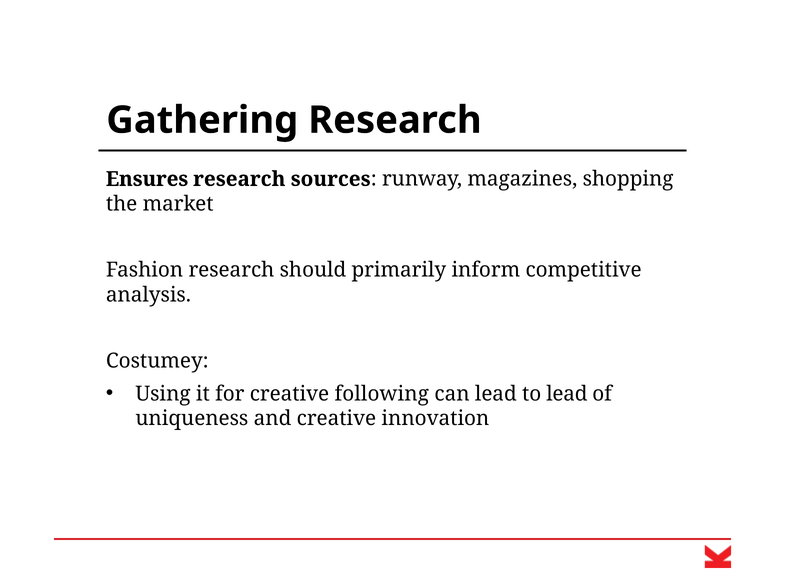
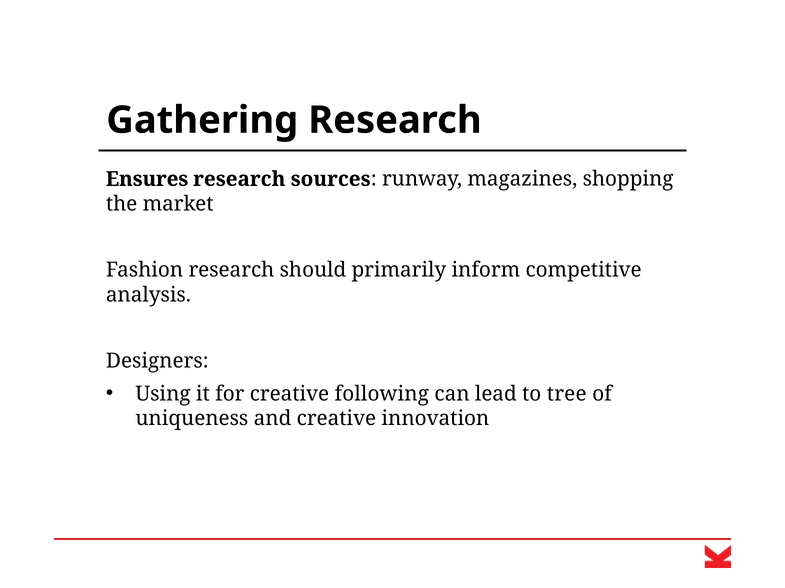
Costumey: Costumey -> Designers
to lead: lead -> tree
